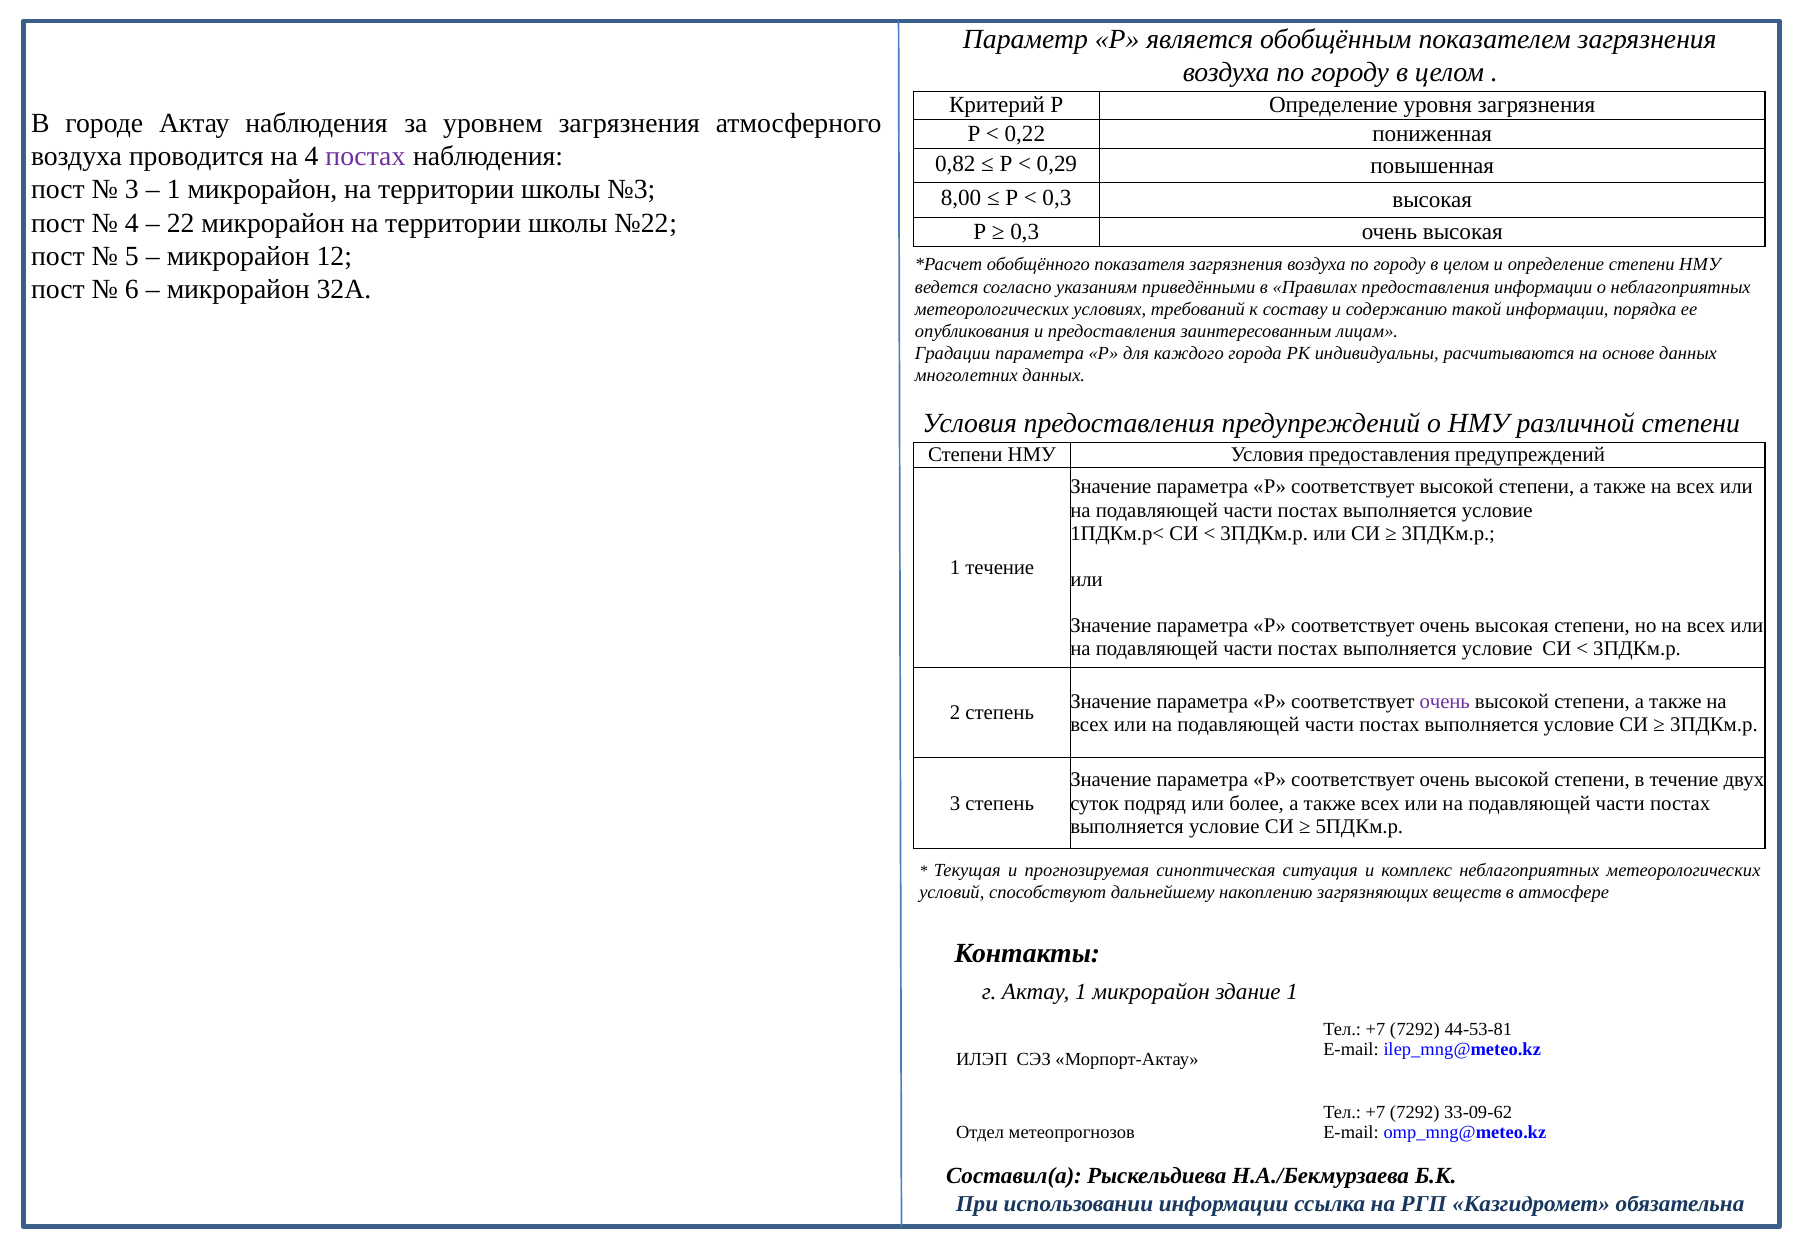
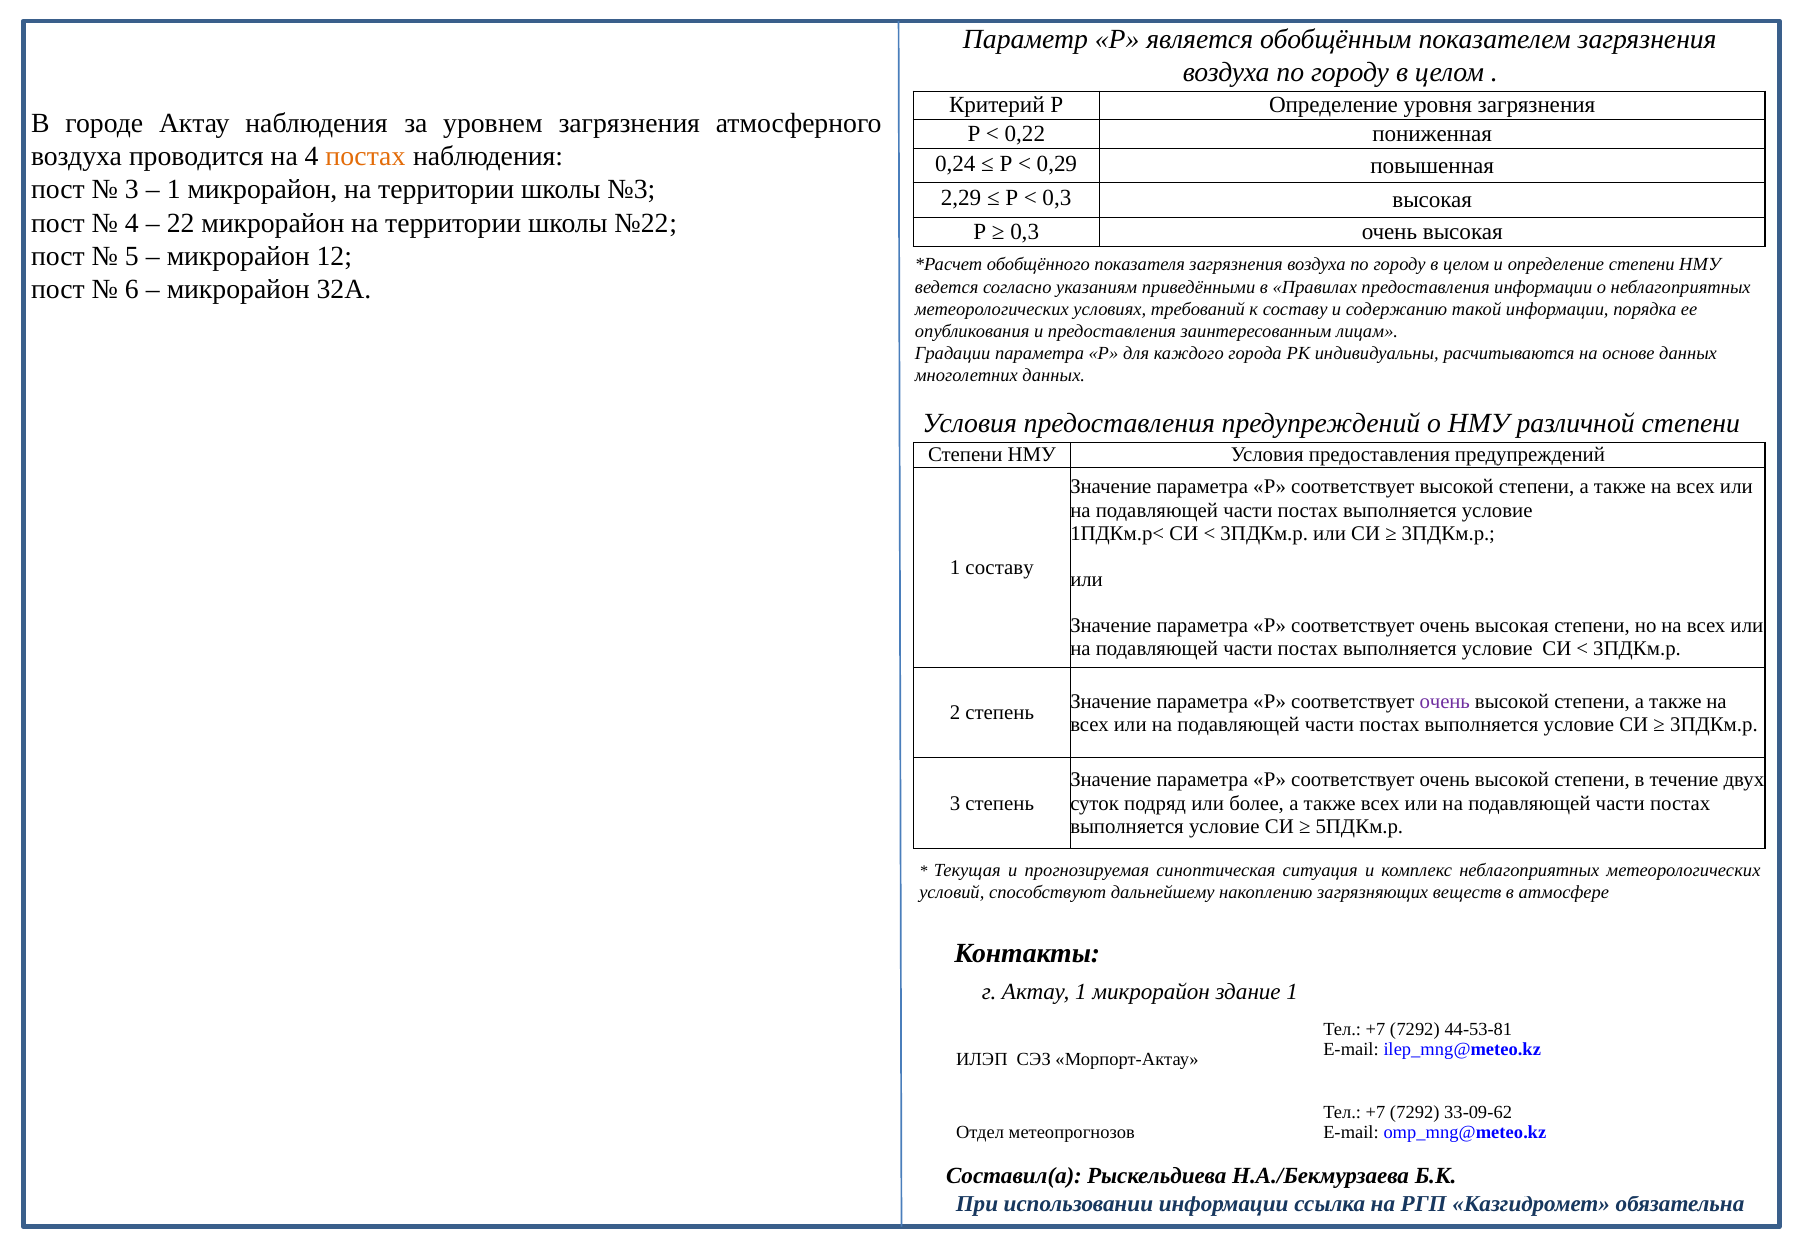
постах at (365, 156) colour: purple -> orange
0,82: 0,82 -> 0,24
8,00: 8,00 -> 2,29
1 течение: течение -> составу
